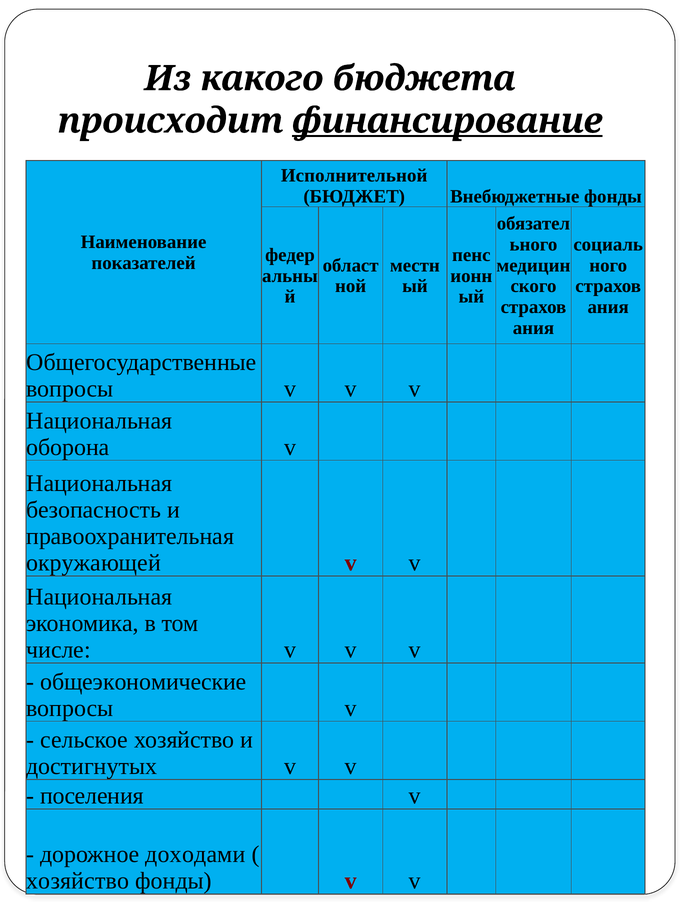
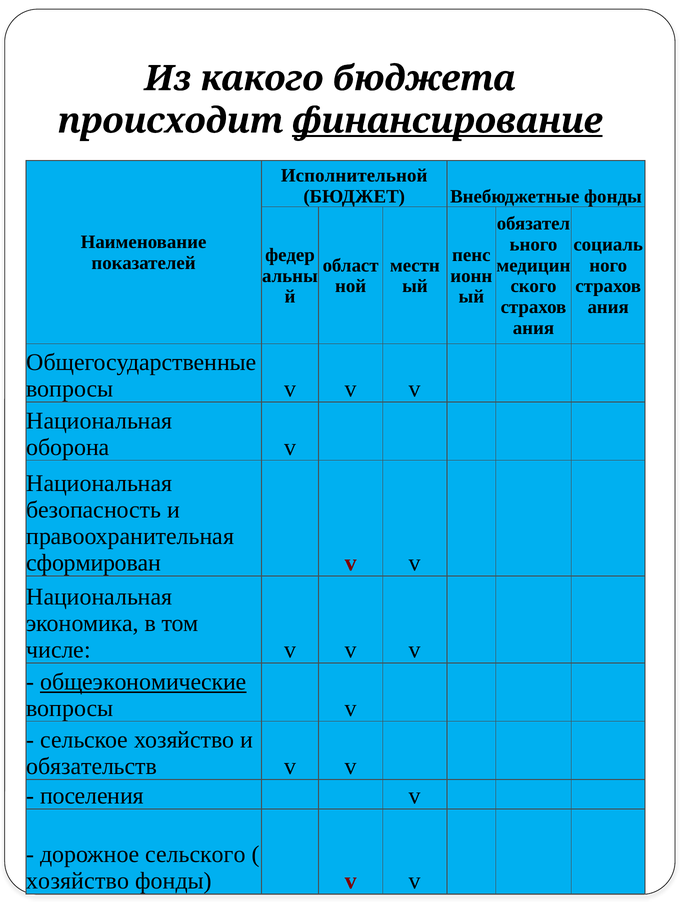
окружающей: окружающей -> сформирован
общеэкономические underline: none -> present
достигнутых: достигнутых -> обязательств
доходами: доходами -> сельского
